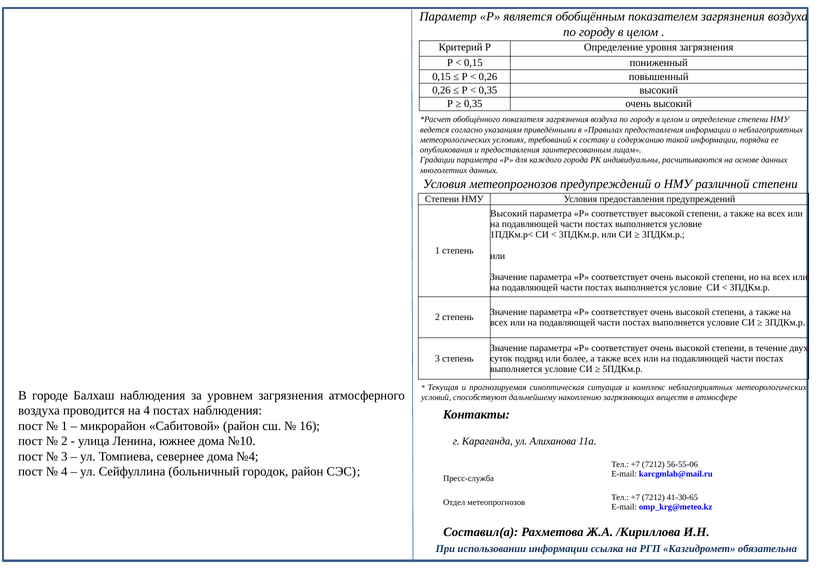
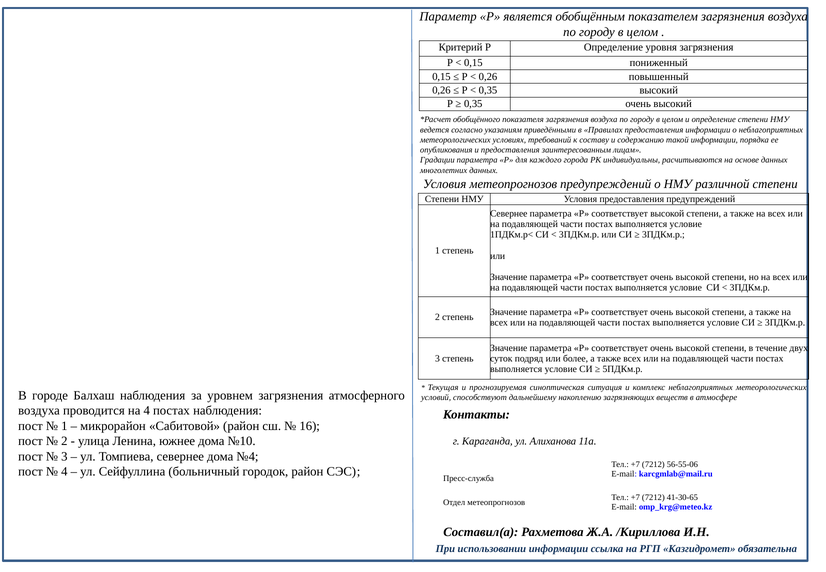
Высокий at (509, 214): Высокий -> Севернее
